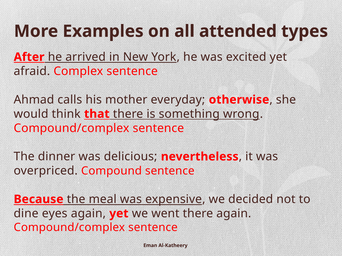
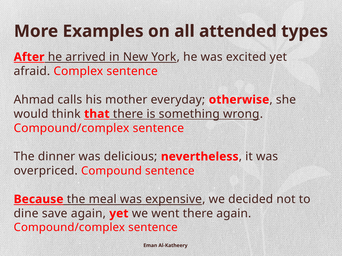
eyes: eyes -> save
